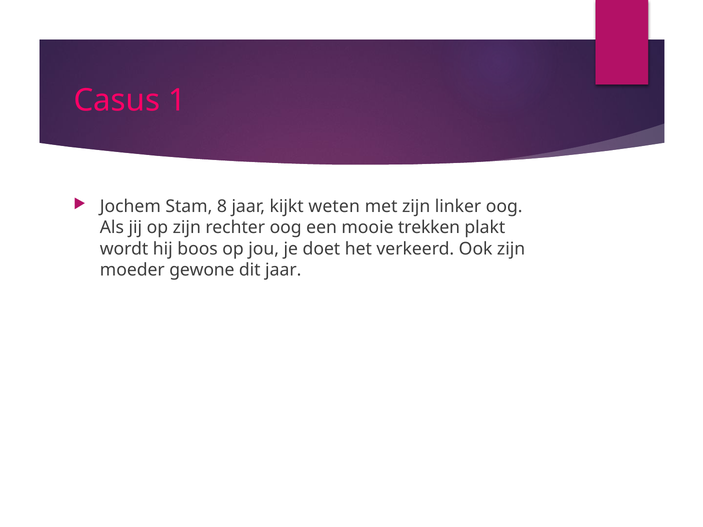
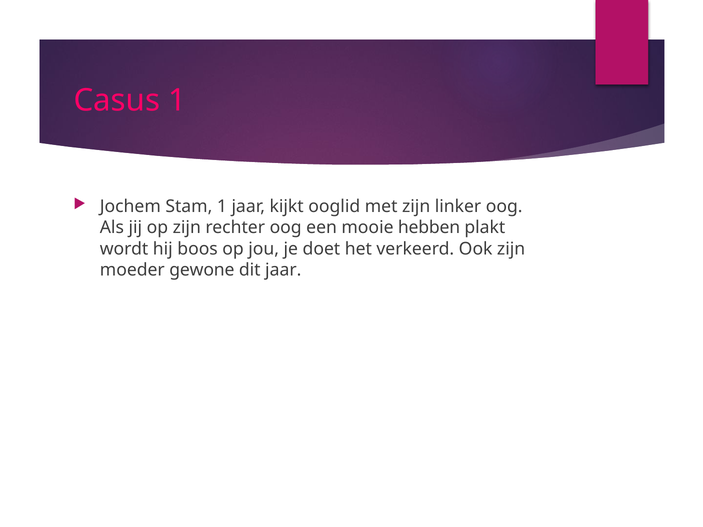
Stam 8: 8 -> 1
weten: weten -> ooglid
trekken: trekken -> hebben
